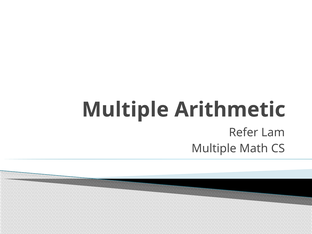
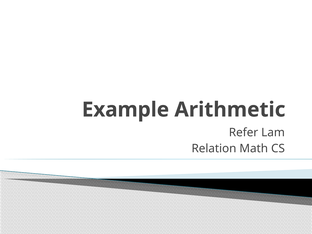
Multiple at (125, 110): Multiple -> Example
Multiple at (214, 148): Multiple -> Relation
